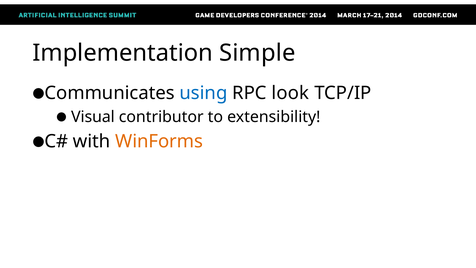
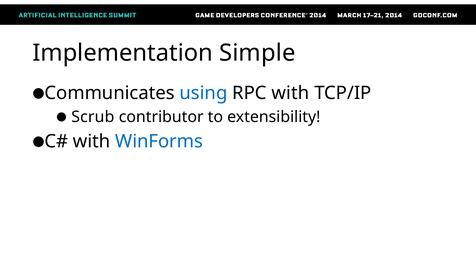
RPC look: look -> with
Visual: Visual -> Scrub
WinForms colour: orange -> blue
